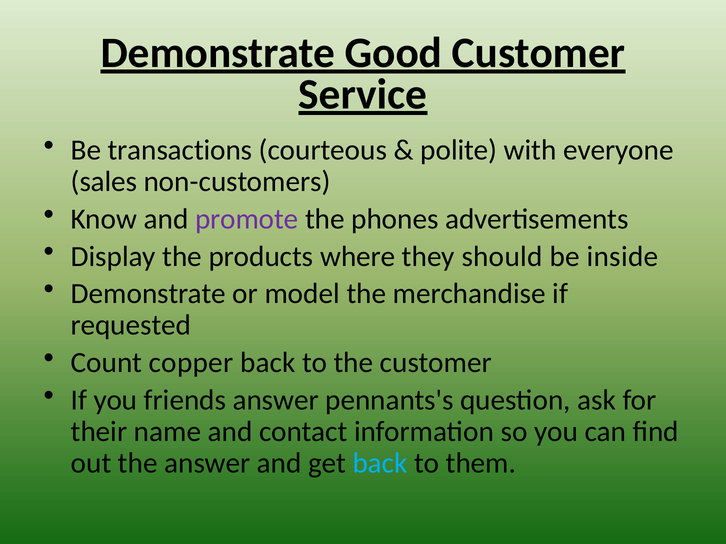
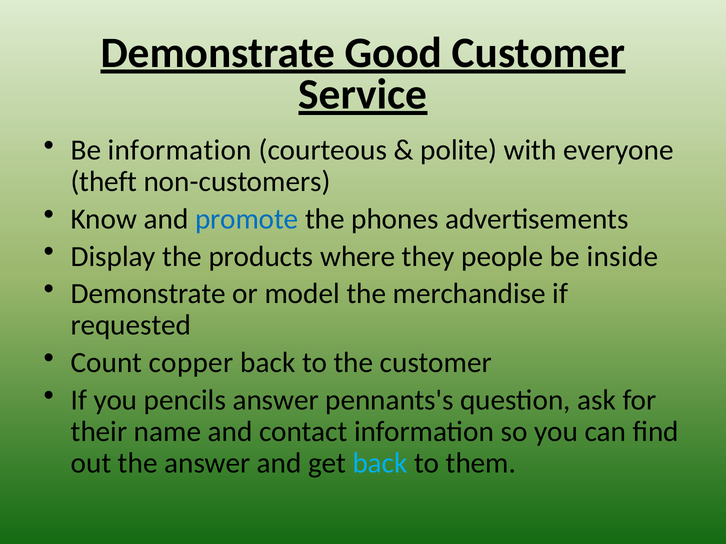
Be transactions: transactions -> information
sales: sales -> theft
promote colour: purple -> blue
should: should -> people
friends: friends -> pencils
